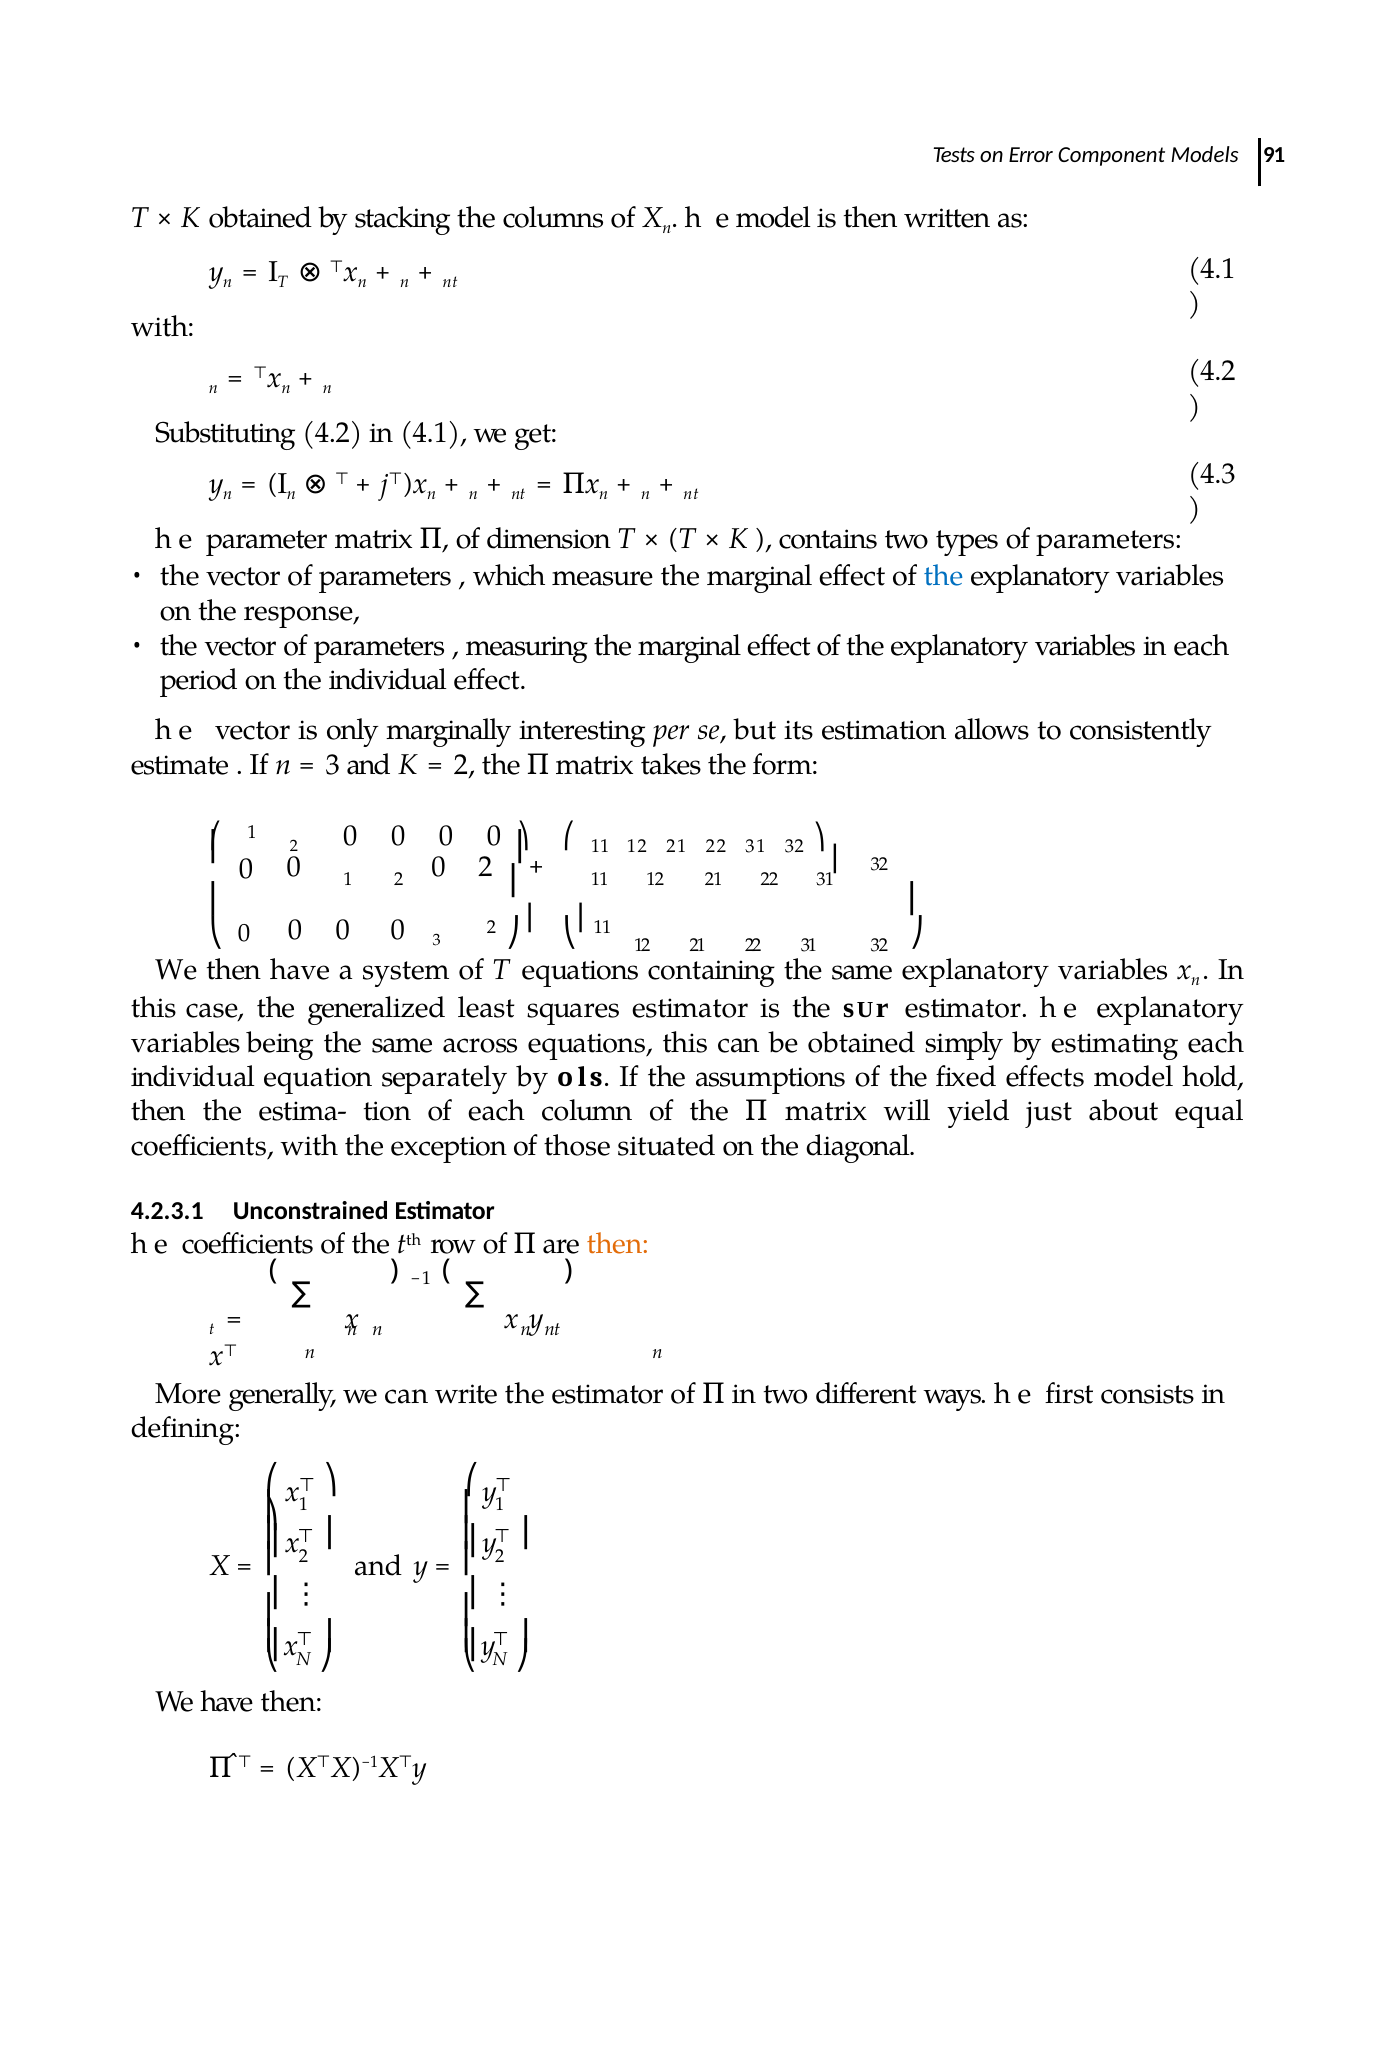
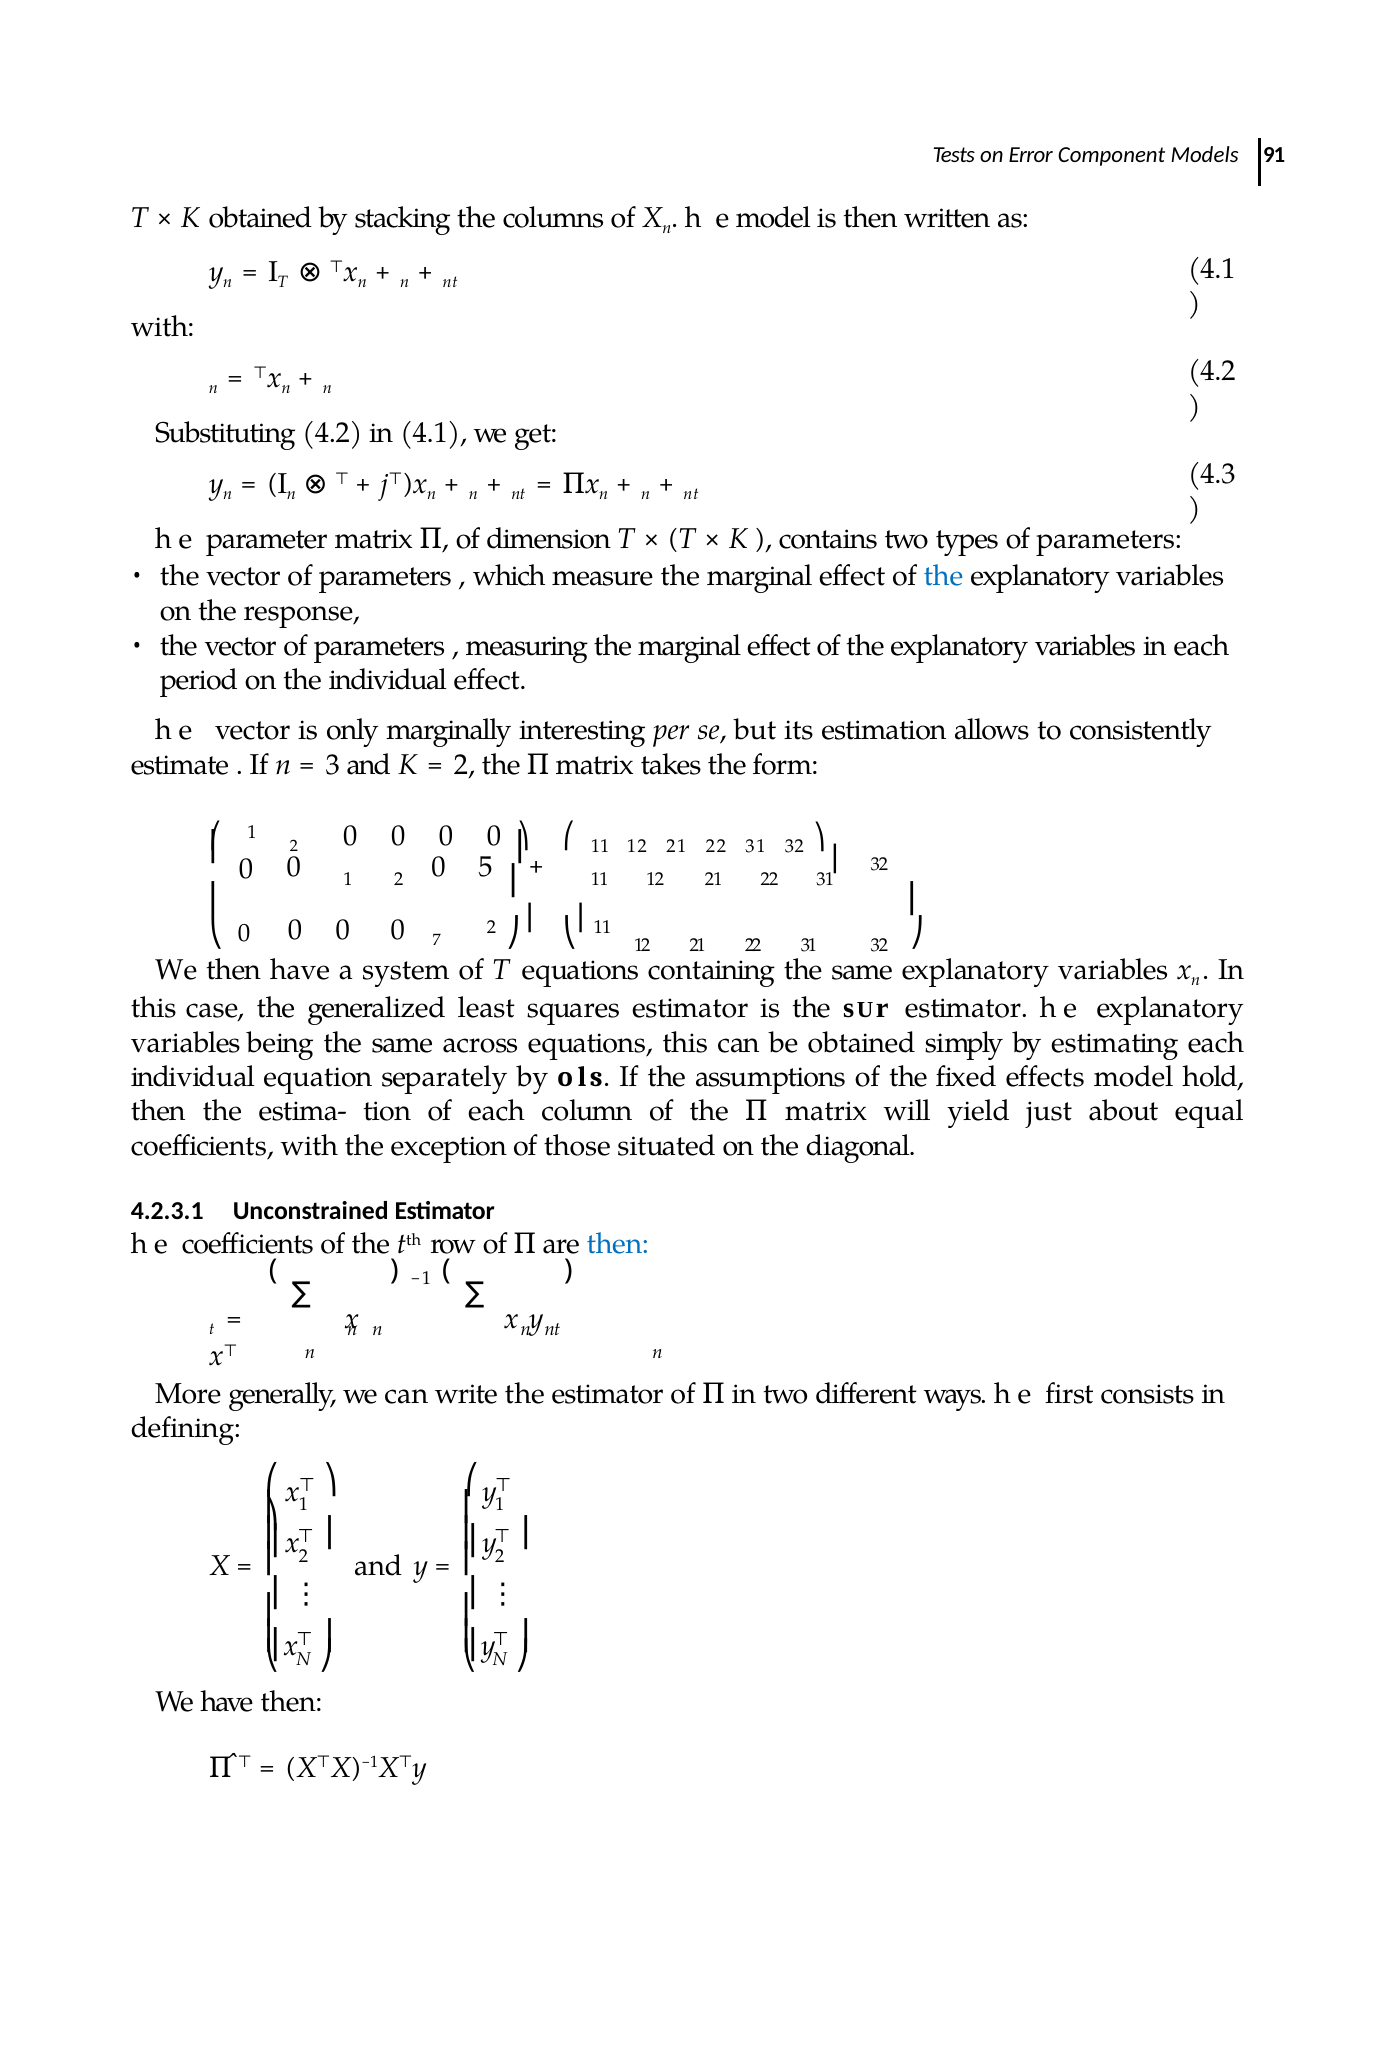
0 2: 2 -> 5
0 3: 3 -> 7
then at (618, 1244) colour: orange -> blue
